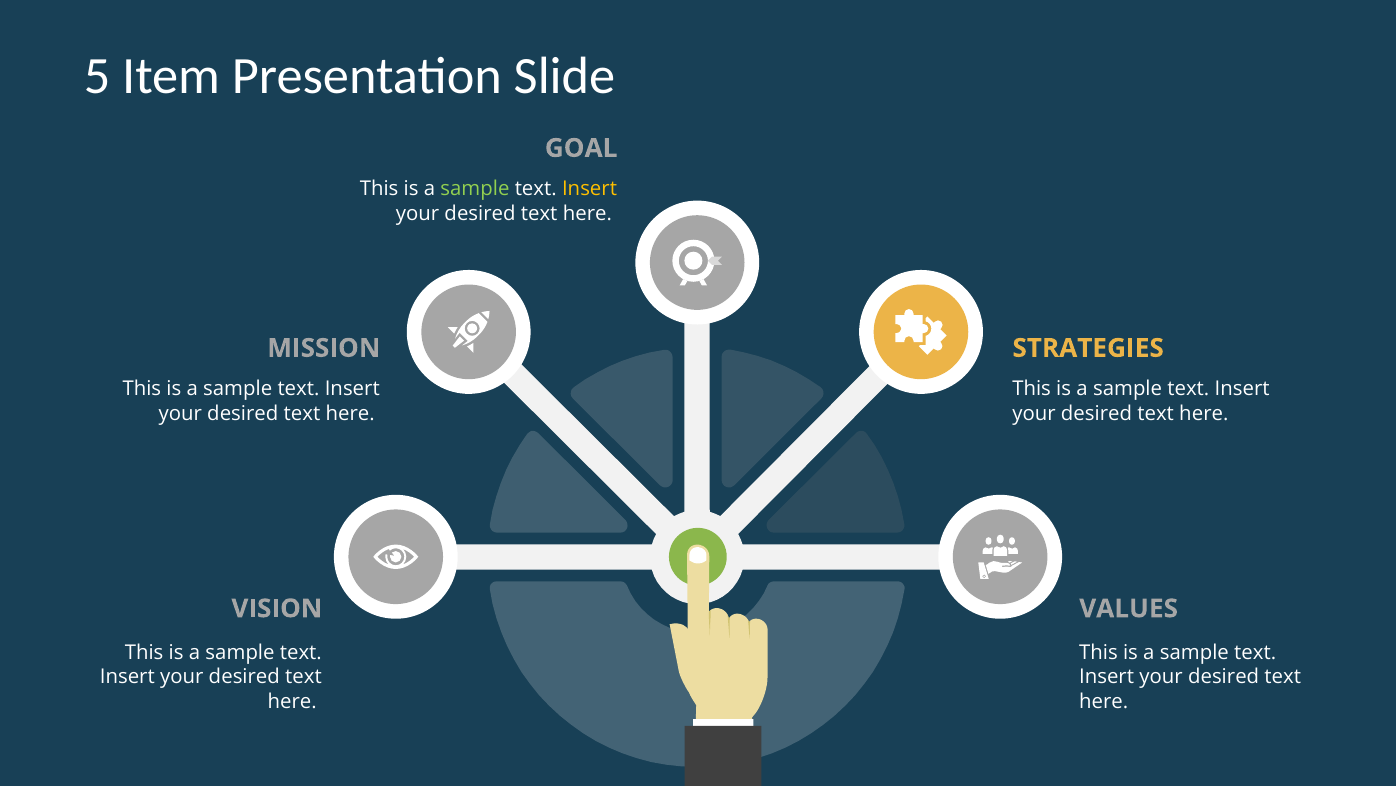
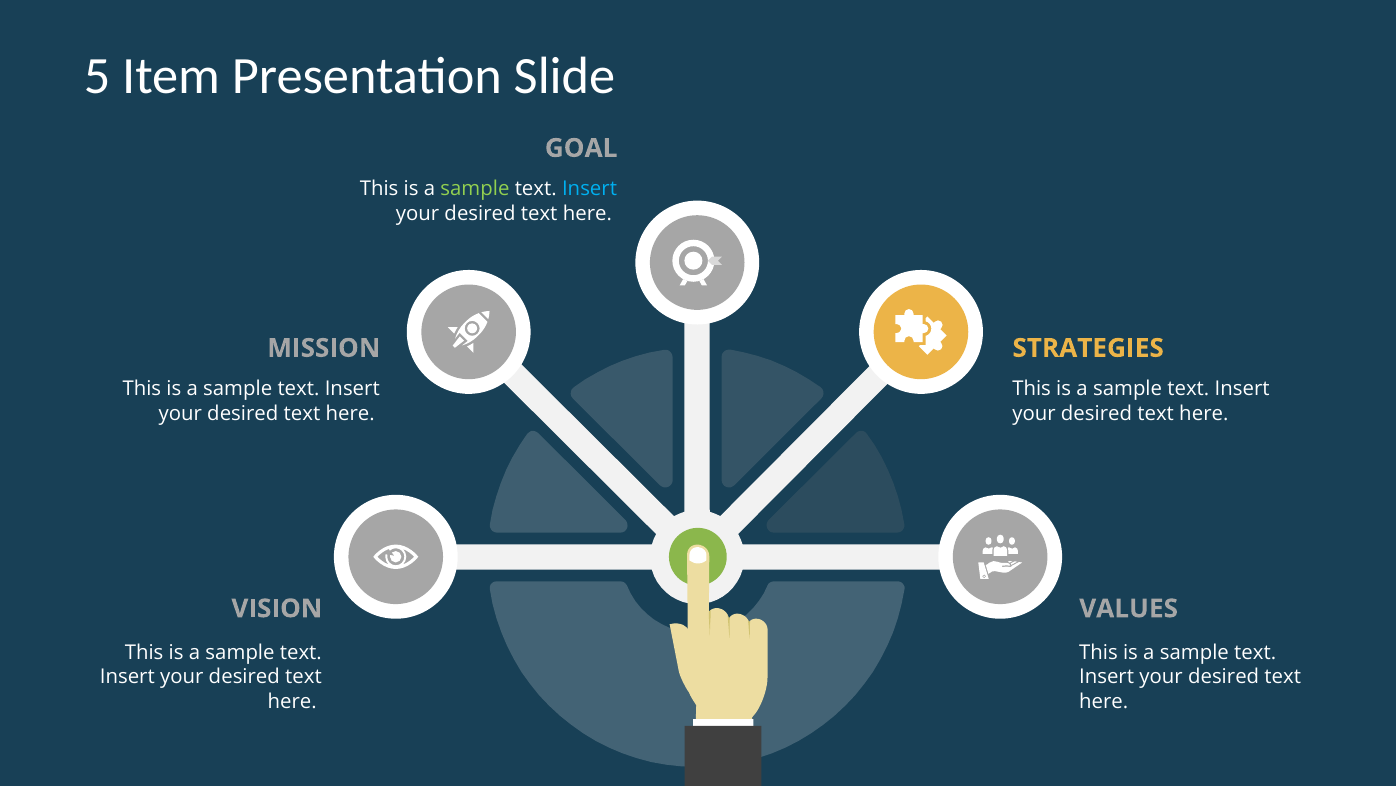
Insert at (590, 189) colour: yellow -> light blue
